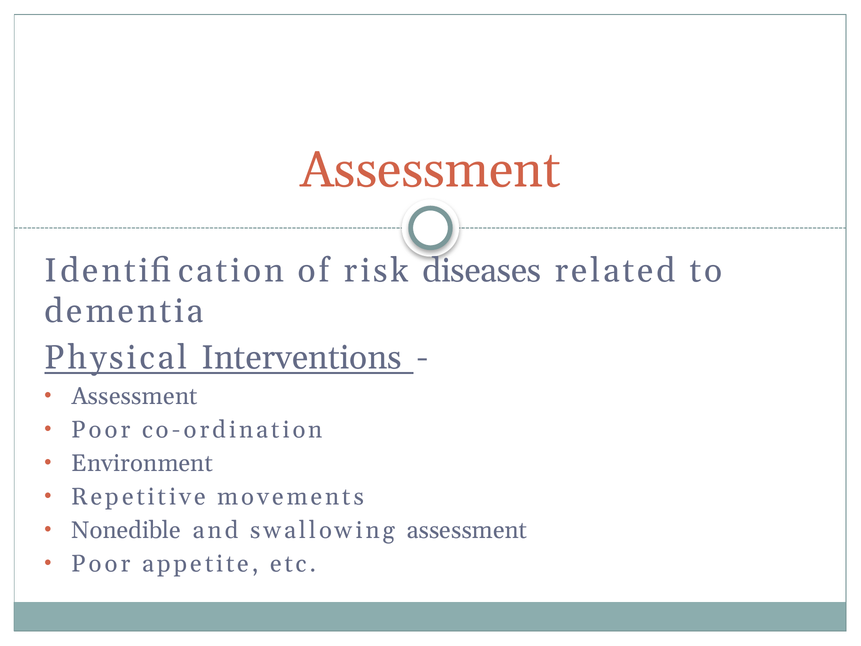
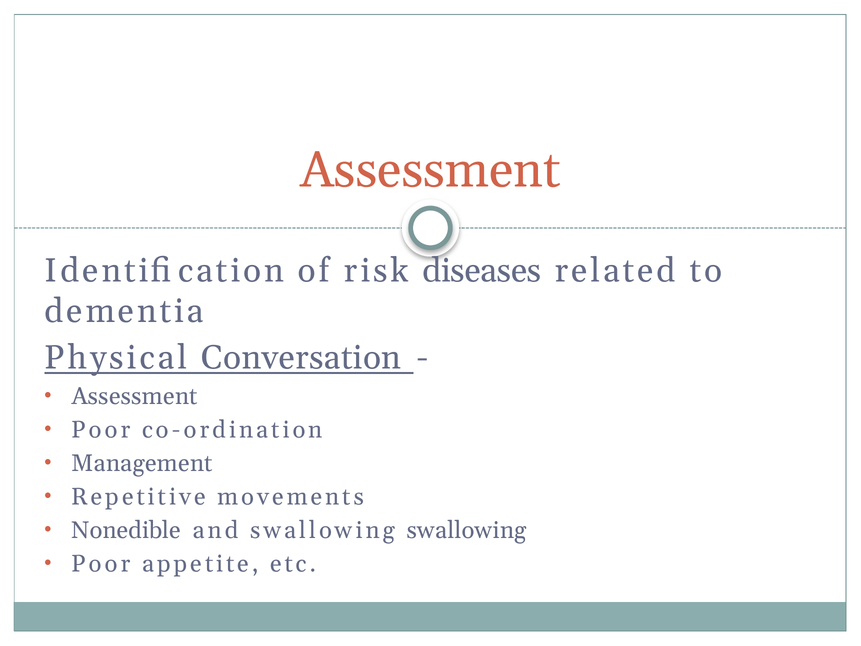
Interventions: Interventions -> Conversation
Environment: Environment -> Management
swallowing assessment: assessment -> swallowing
